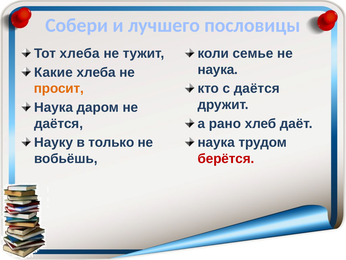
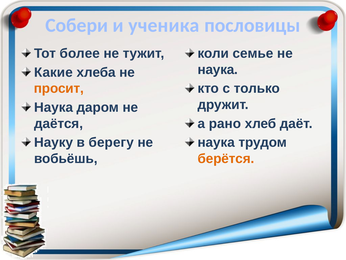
лучшего: лучшего -> ученика
Тот хлеба: хлеба -> более
с даётся: даётся -> только
только: только -> берегу
берётся colour: red -> orange
